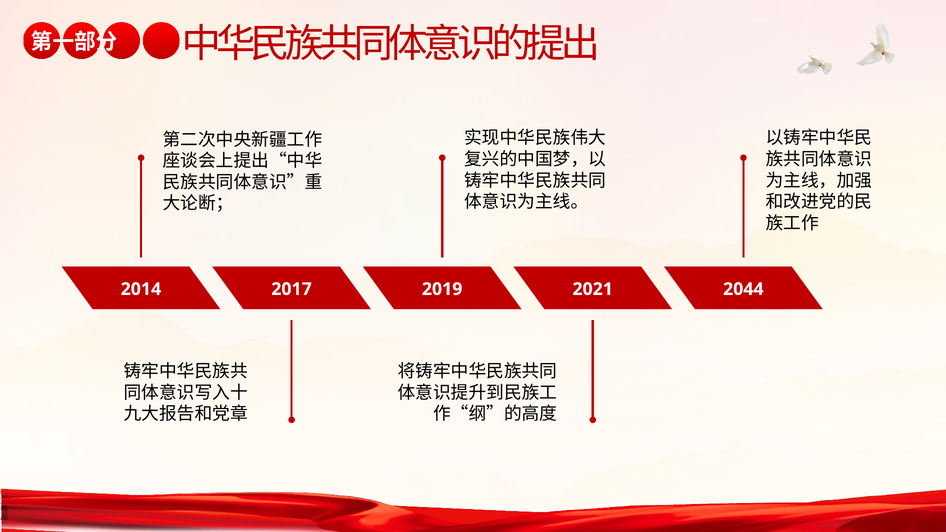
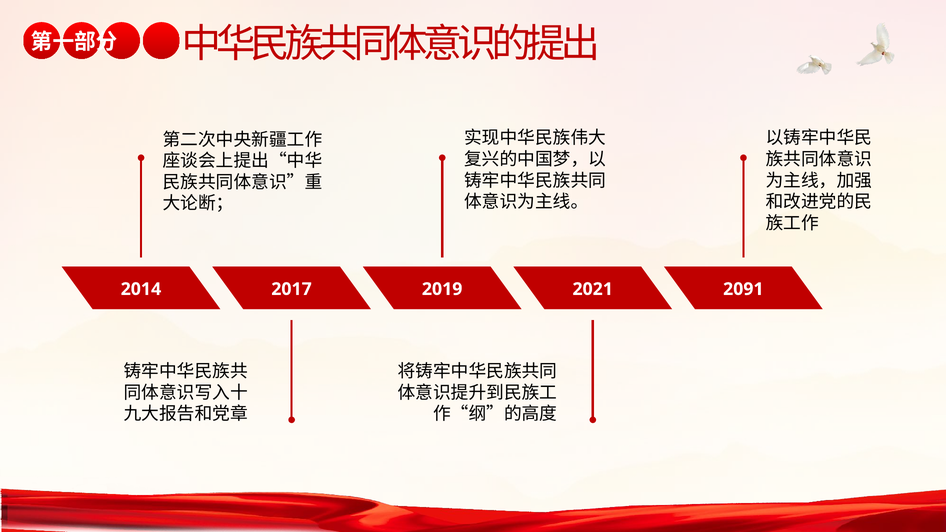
2044: 2044 -> 2091
